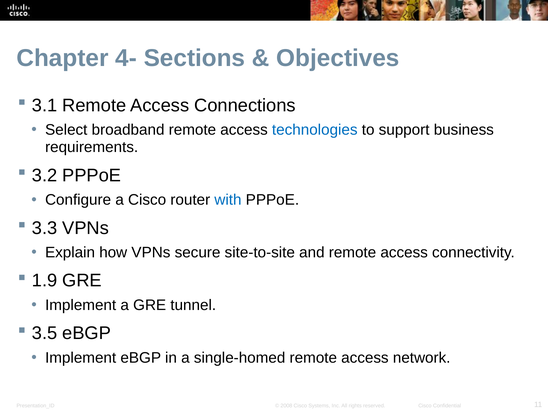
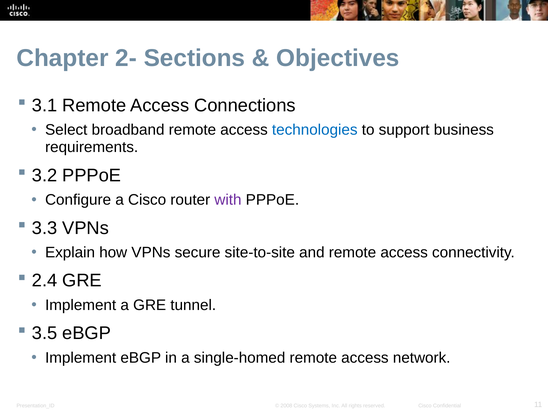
4-: 4- -> 2-
with colour: blue -> purple
1.9: 1.9 -> 2.4
